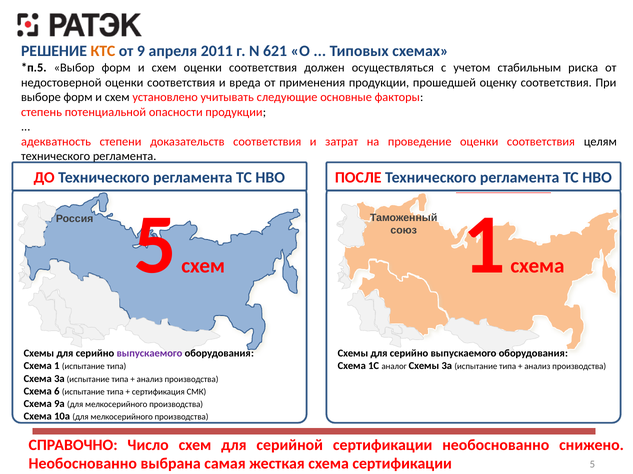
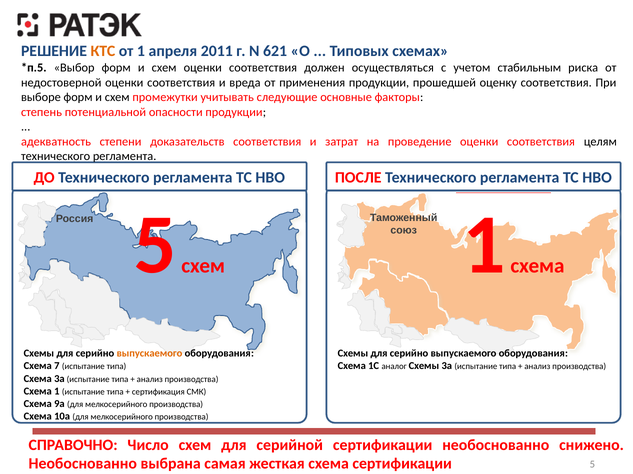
от 9: 9 -> 1
установлено: установлено -> промежутки
выпускаемого at (149, 354) colour: purple -> orange
Схема 1: 1 -> 7
Схема 6: 6 -> 1
